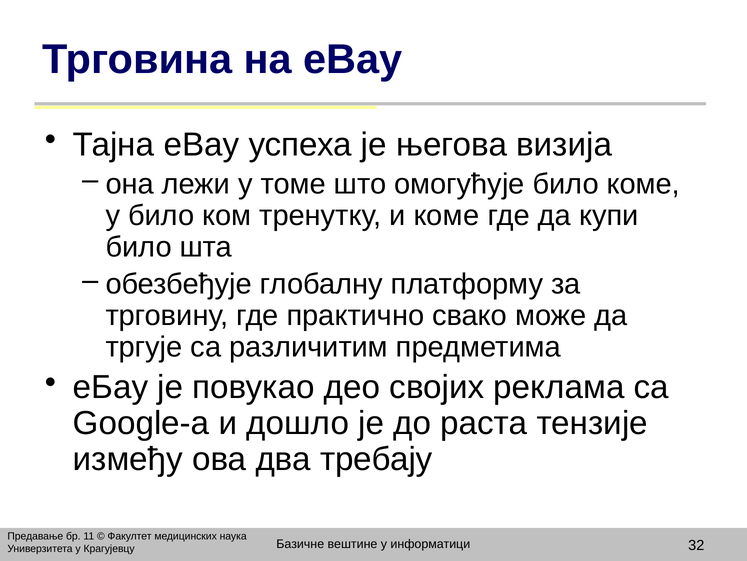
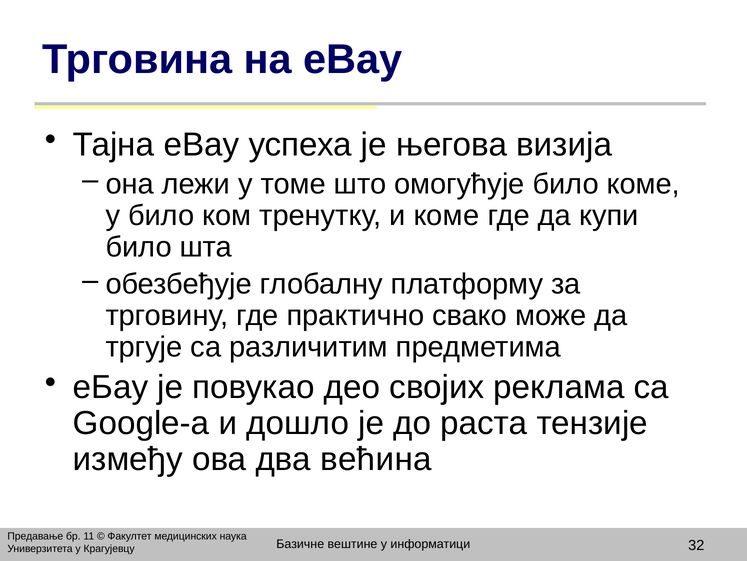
требају: требају -> већина
